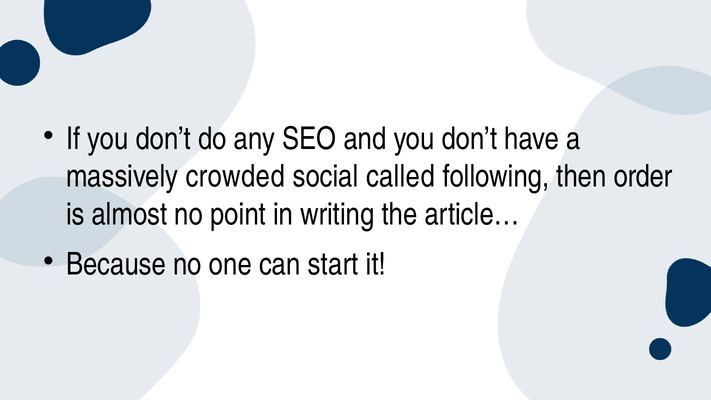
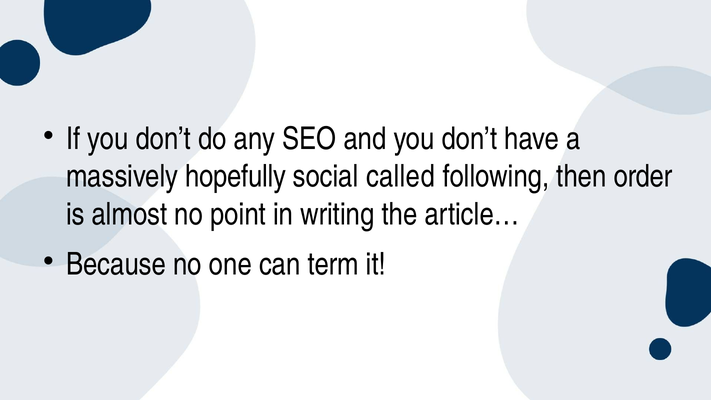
crowded: crowded -> hopefully
start: start -> term
